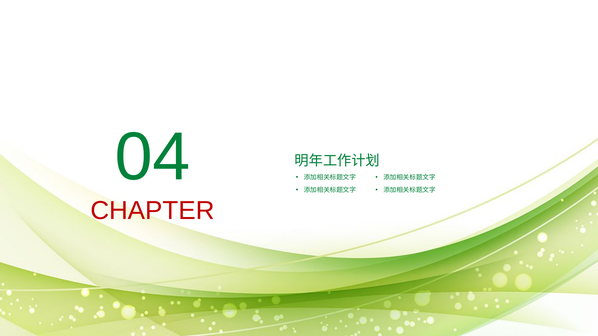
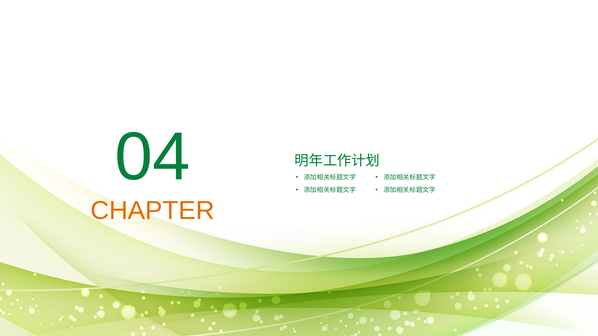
CHAPTER colour: red -> orange
